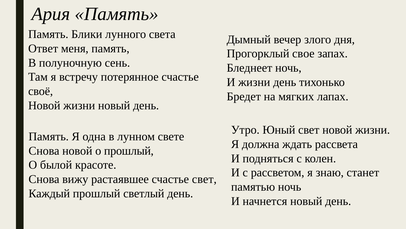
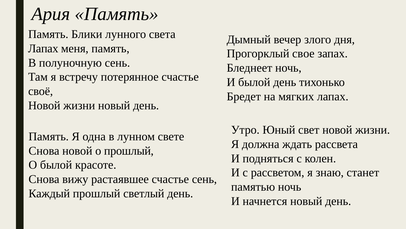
Ответ at (43, 48): Ответ -> Лапах
И жизни: жизни -> былой
счастье свет: свет -> сень
